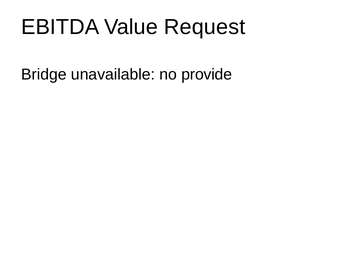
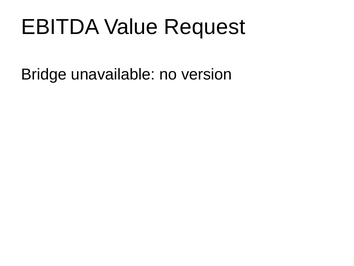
provide: provide -> version
